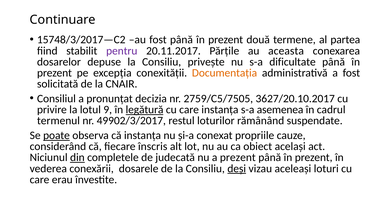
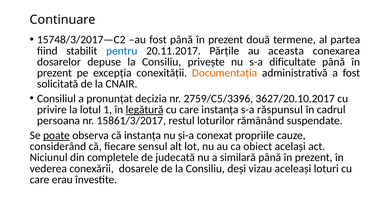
pentru colour: purple -> blue
2759/C5/7505: 2759/C5/7505 -> 2759/C5/3396
9: 9 -> 1
asemenea: asemenea -> răspunsul
termenul: termenul -> persoana
49902/3/2017: 49902/3/2017 -> 15861/3/2017
înscris: înscris -> sensul
din underline: present -> none
a prezent: prezent -> similară
deși underline: present -> none
